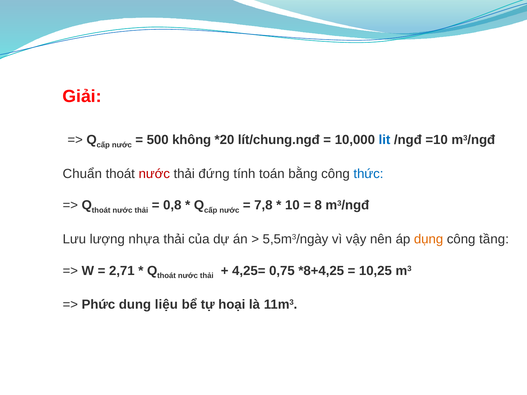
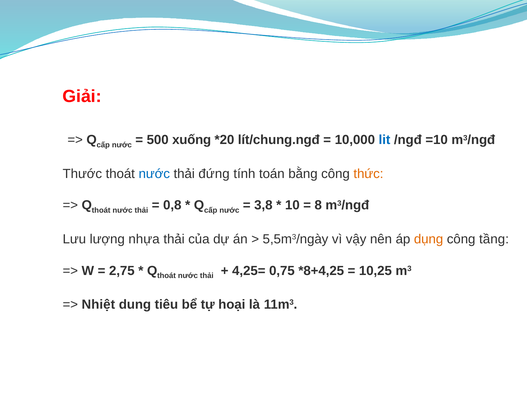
không: không -> xuống
Chuẩn: Chuẩn -> Thước
nước at (154, 174) colour: red -> blue
thức colour: blue -> orange
7,8: 7,8 -> 3,8
2,71: 2,71 -> 2,75
Phức: Phức -> Nhiệt
liệu: liệu -> tiêu
